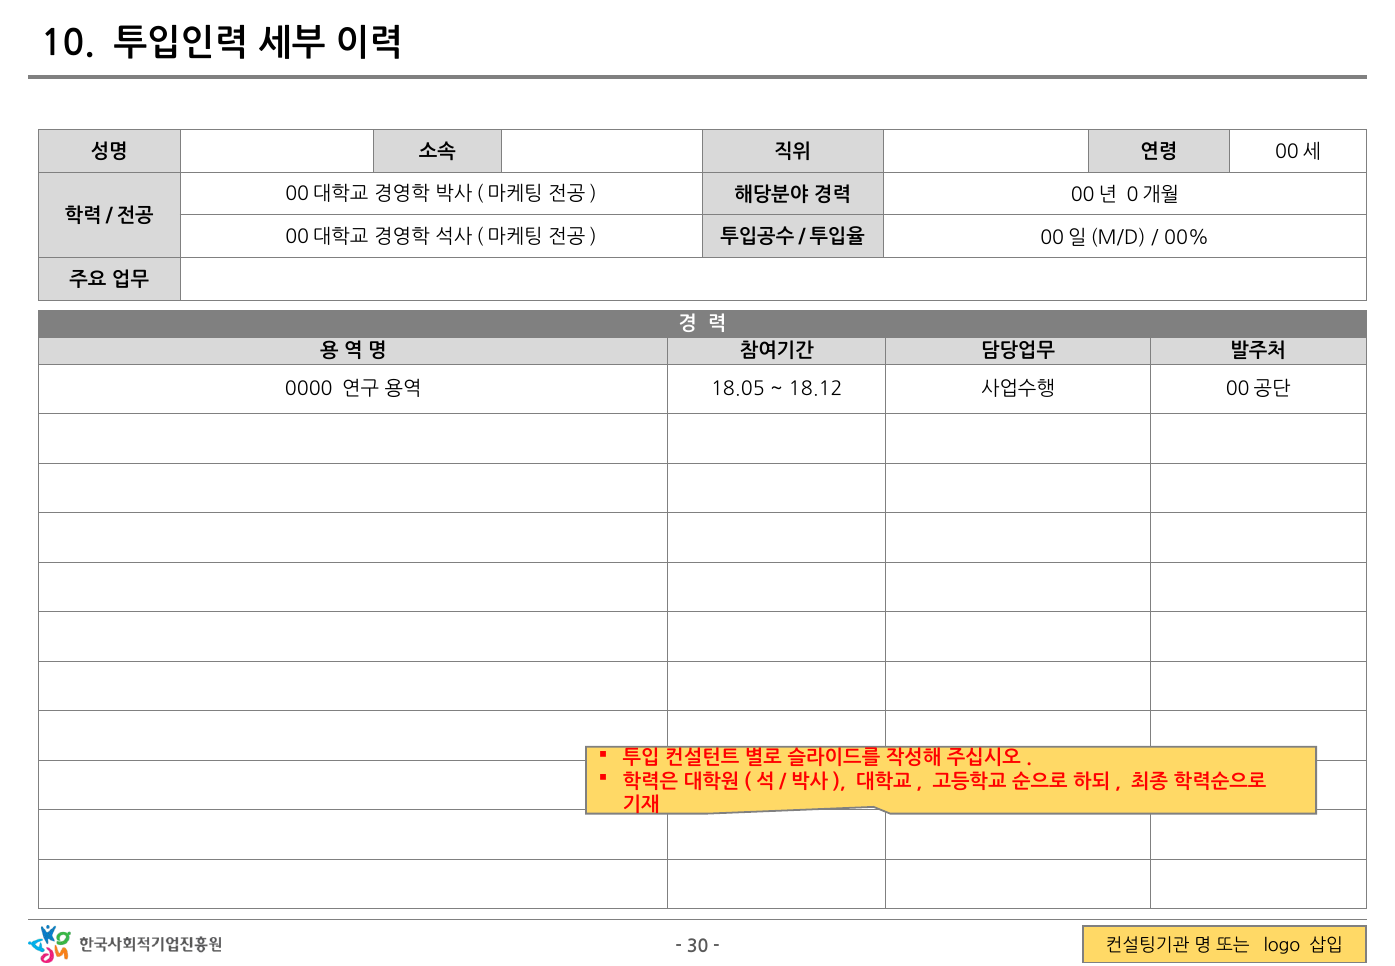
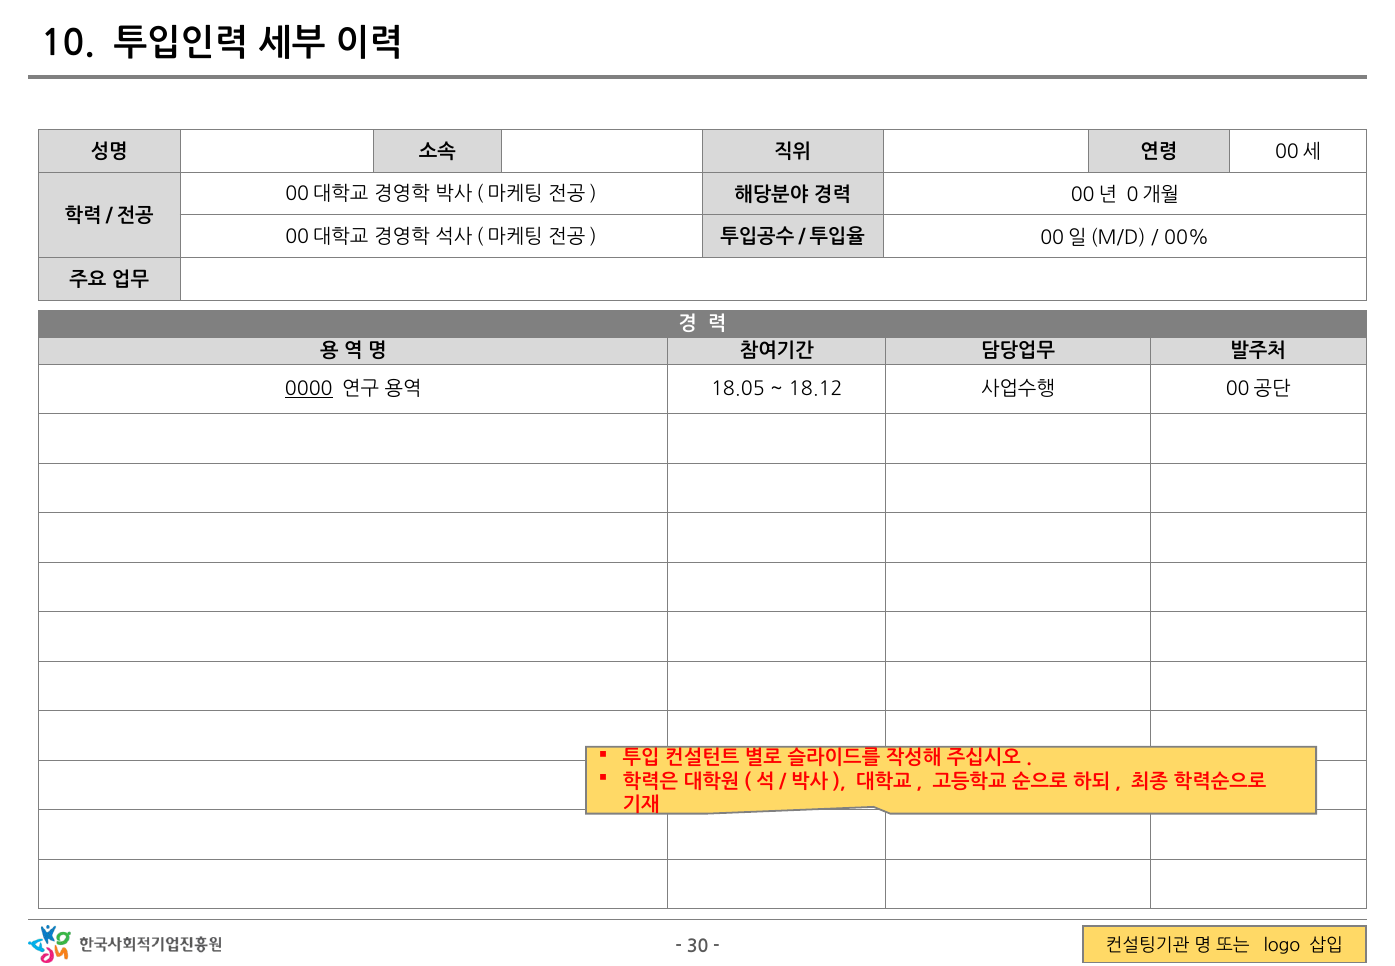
0000 underline: none -> present
